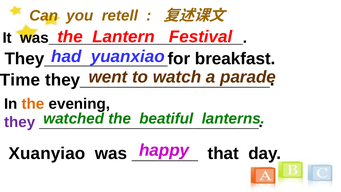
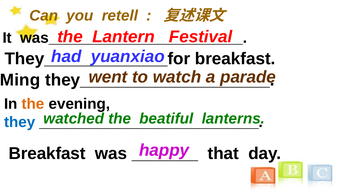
Time: Time -> Ming
they colour: purple -> blue
Xuanyiao at (47, 153): Xuanyiao -> Breakfast
